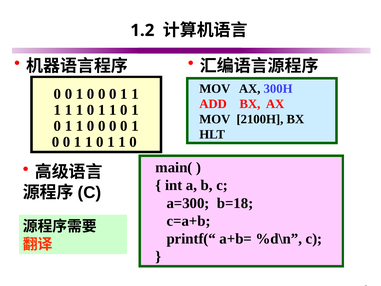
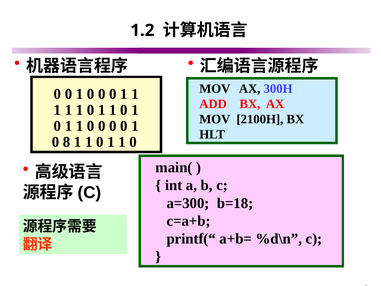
0 at (67, 142): 0 -> 8
